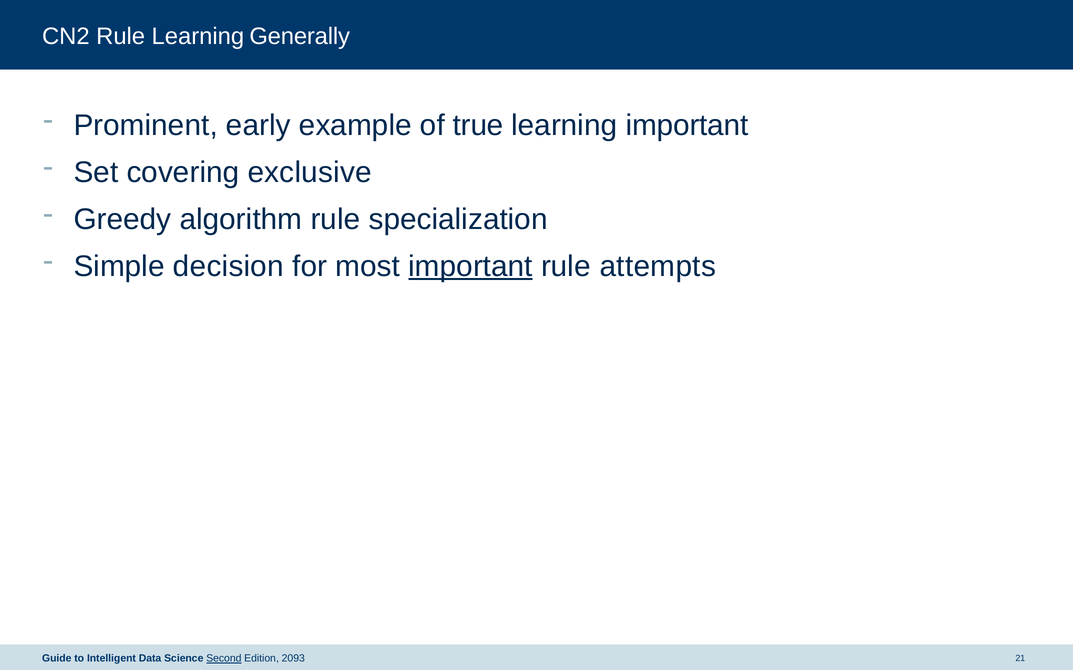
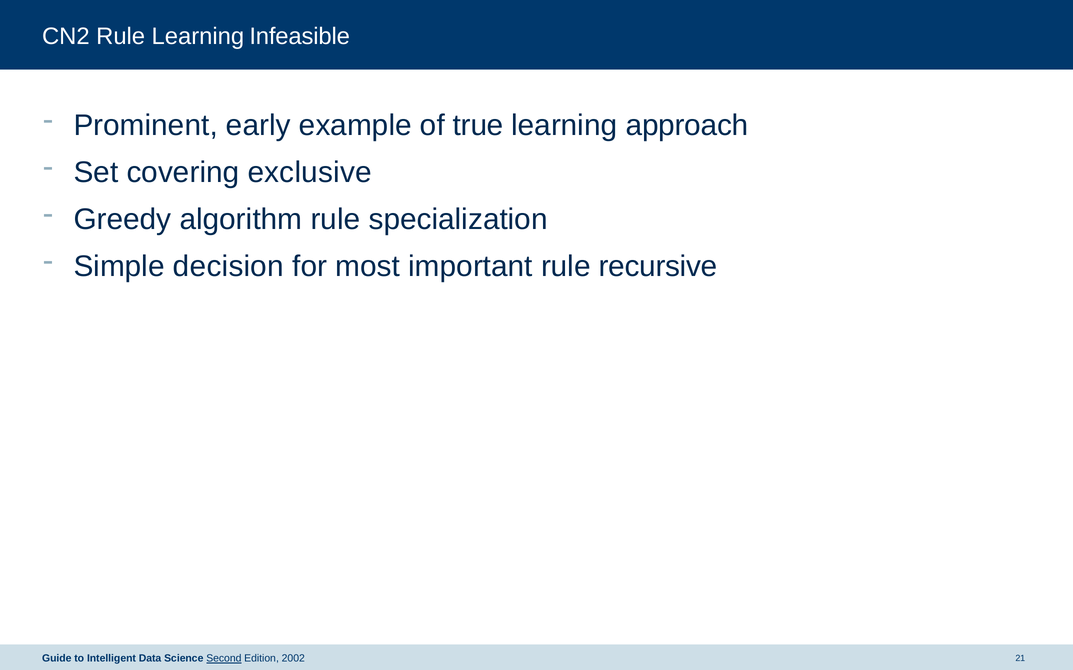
Generally: Generally -> Infeasible
learning important: important -> approach
important at (471, 267) underline: present -> none
attempts: attempts -> recursive
2093: 2093 -> 2002
